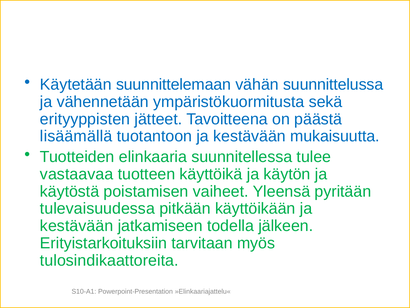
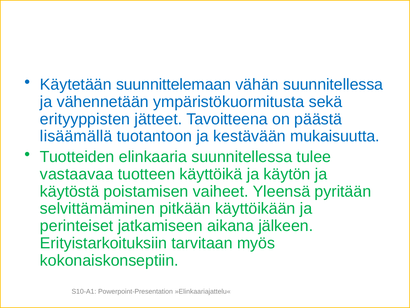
vähän suunnittelussa: suunnittelussa -> suunnitellessa
tulevaisuudessa: tulevaisuudessa -> selvittämäminen
kestävään at (77, 226): kestävään -> perinteiset
todella: todella -> aikana
tulosindikaattoreita: tulosindikaattoreita -> kokonaiskonseptiin
